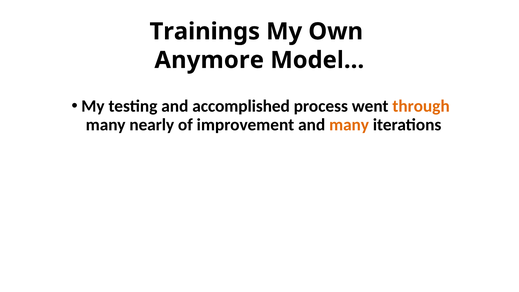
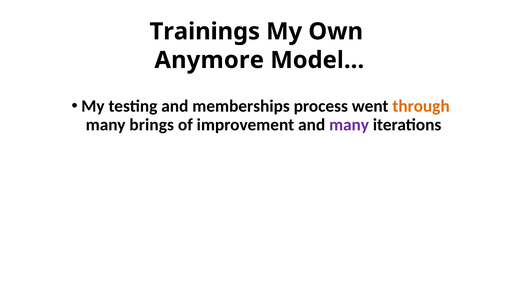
accomplished: accomplished -> memberships
nearly: nearly -> brings
many at (349, 125) colour: orange -> purple
